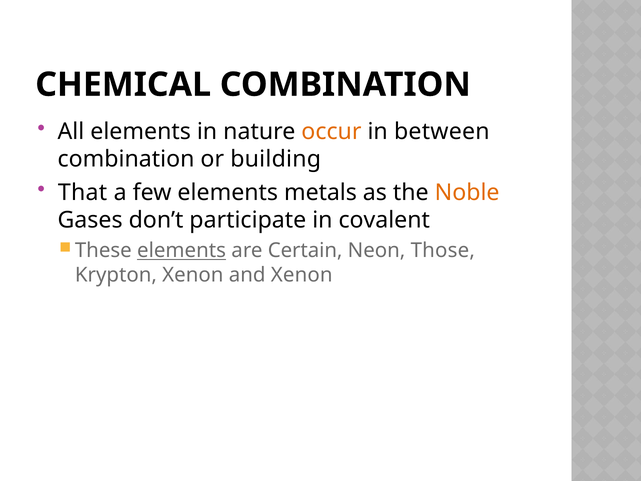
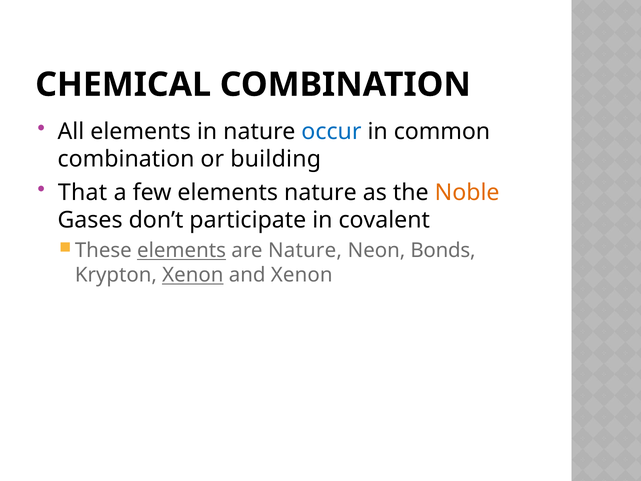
occur colour: orange -> blue
between: between -> common
elements metals: metals -> nature
are Certain: Certain -> Nature
Those: Those -> Bonds
Xenon at (193, 275) underline: none -> present
